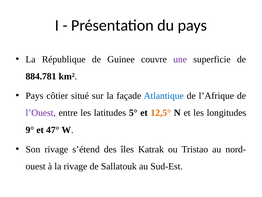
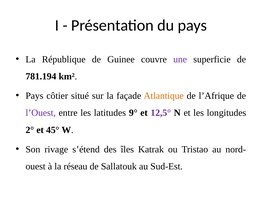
884.781: 884.781 -> 781.194
Atlantique colour: blue -> orange
5°: 5° -> 9°
12,5° colour: orange -> purple
9°: 9° -> 2°
47°: 47° -> 45°
la rivage: rivage -> réseau
